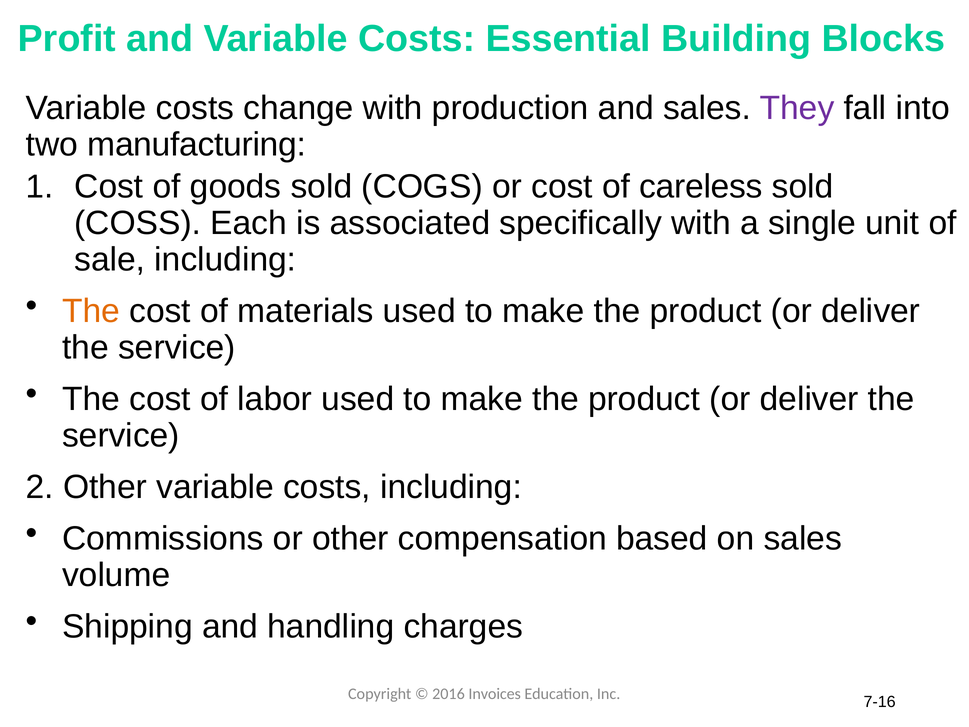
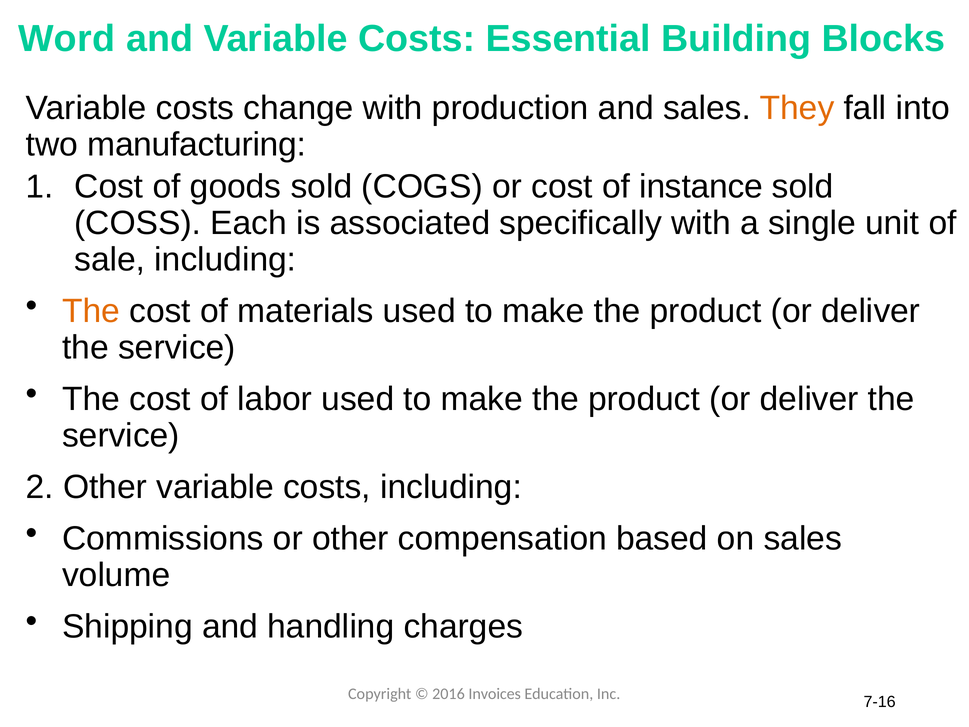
Profit: Profit -> Word
They colour: purple -> orange
careless: careless -> instance
